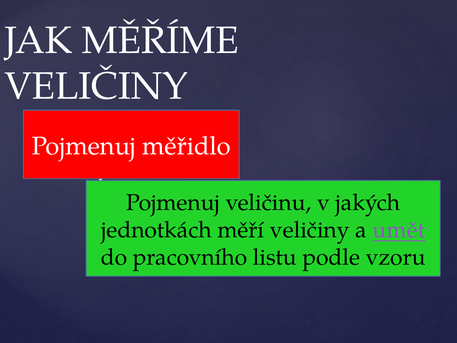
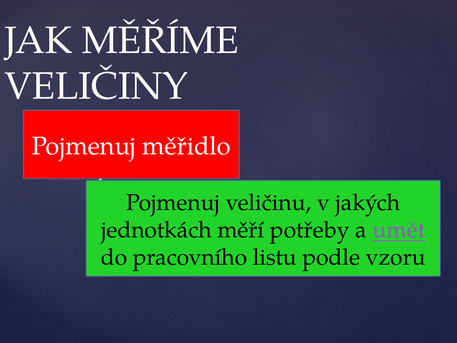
měří veličiny: veličiny -> potřeby
